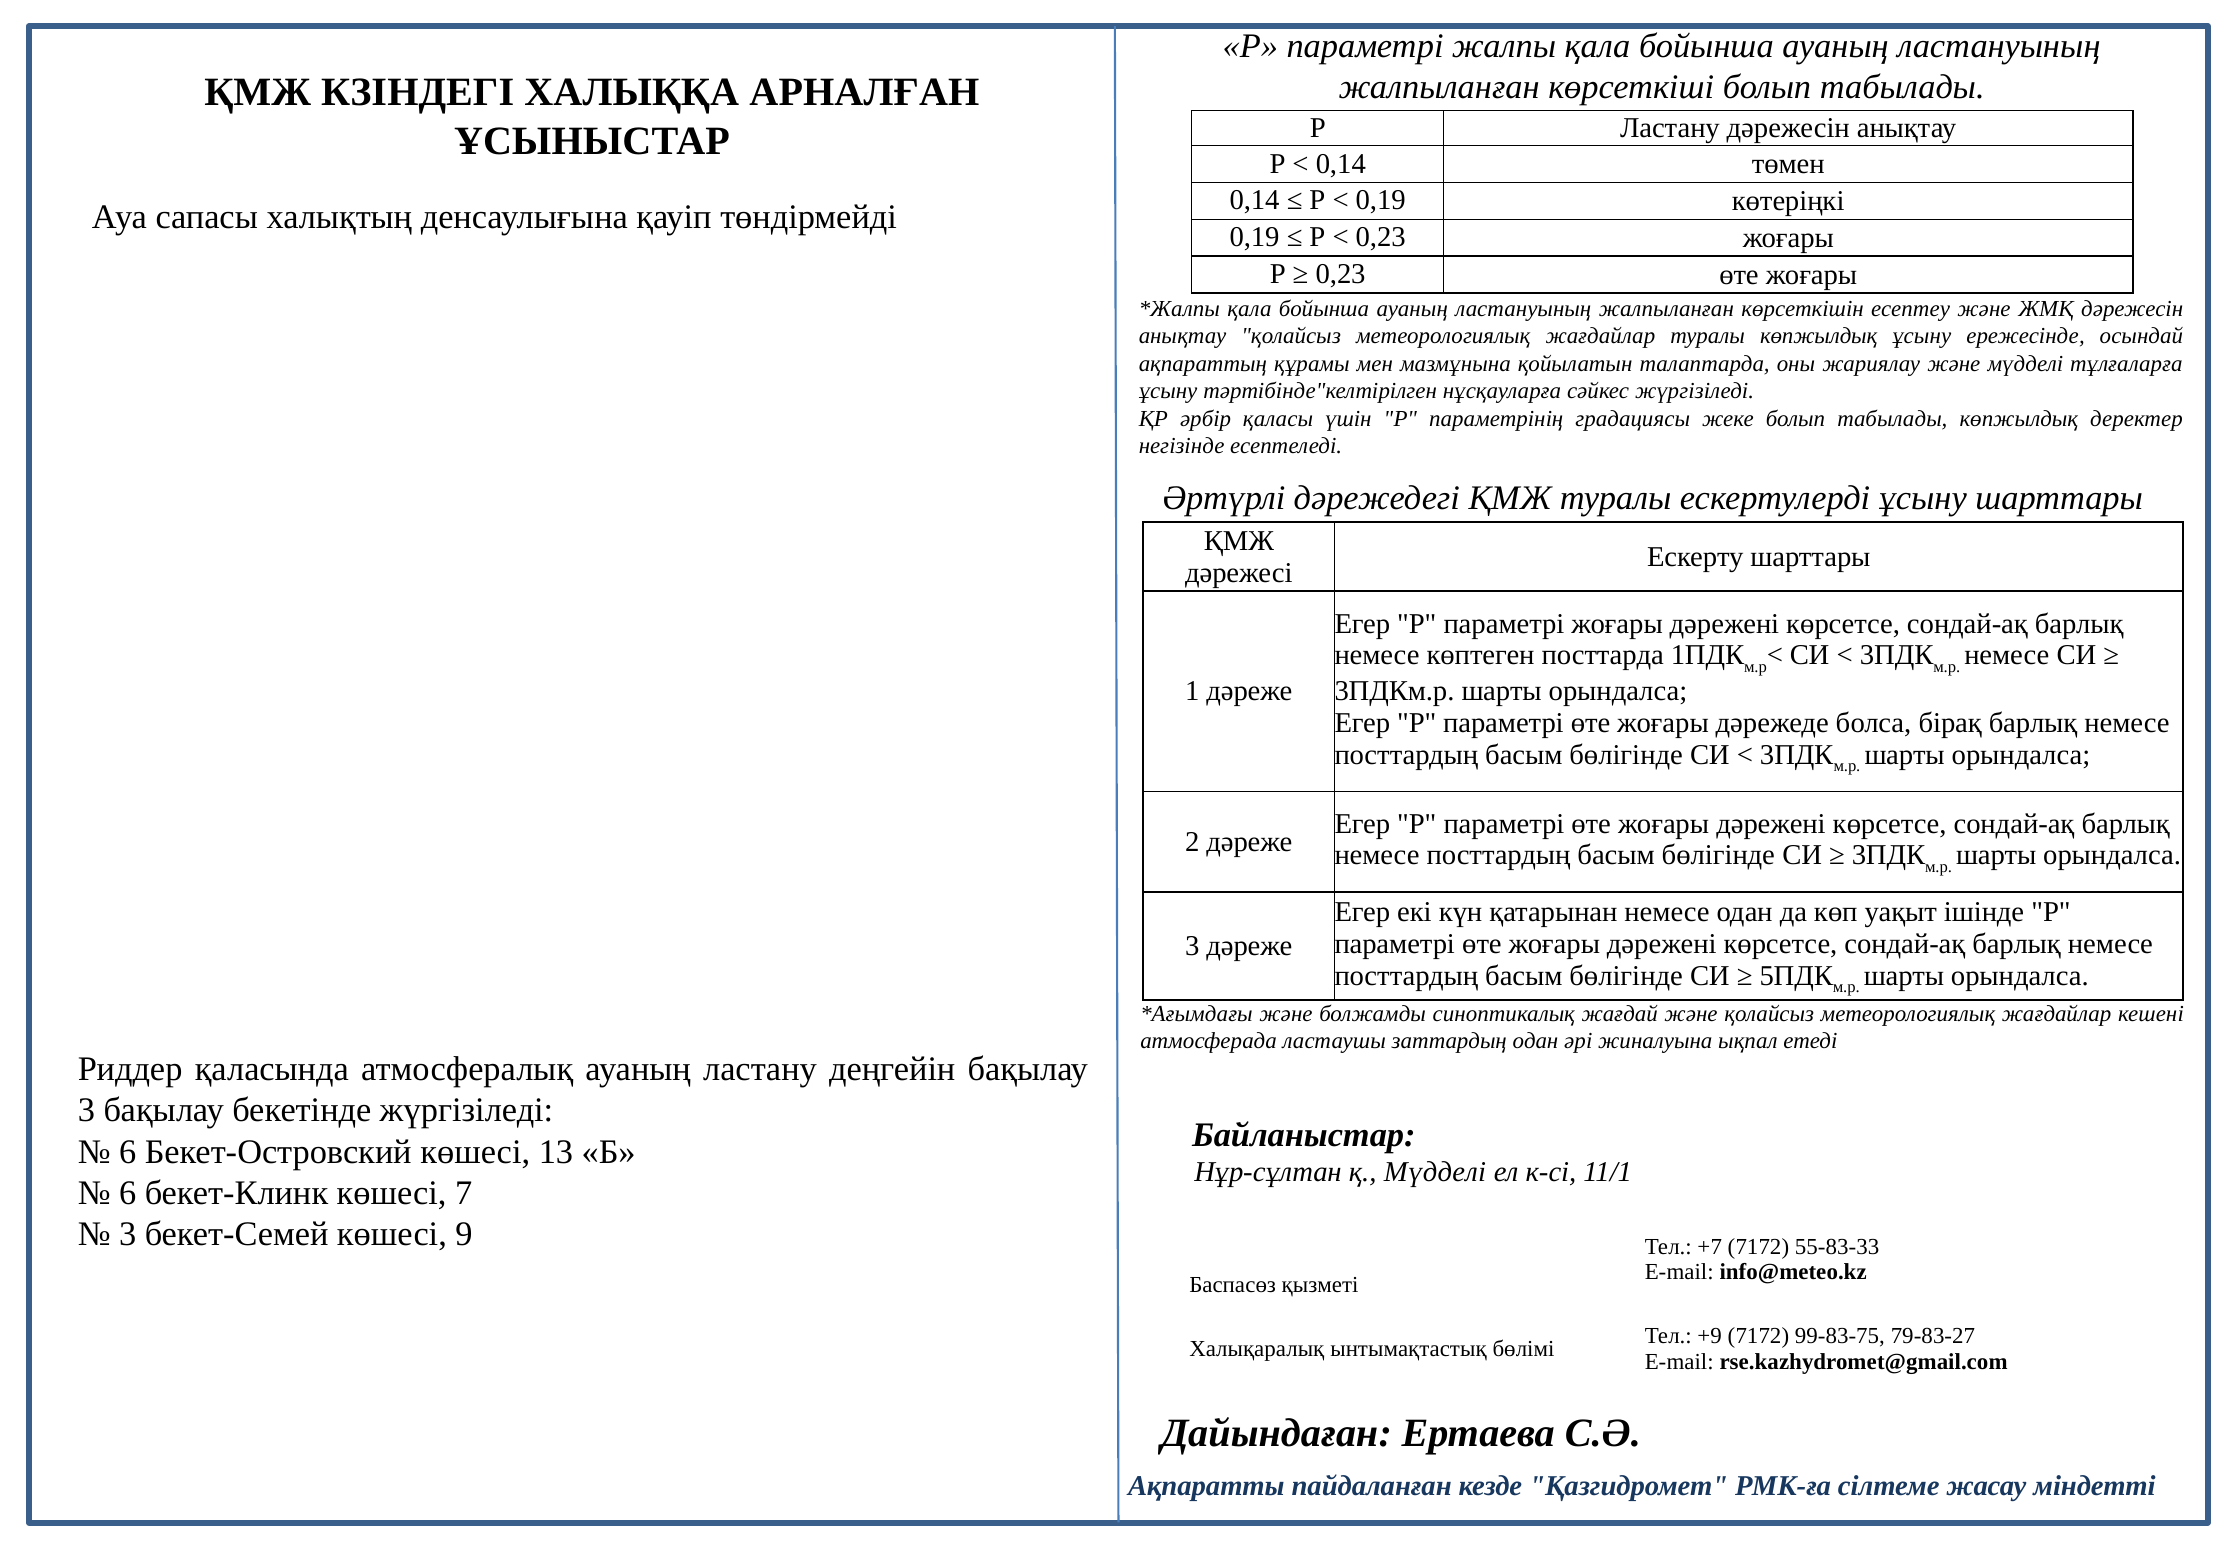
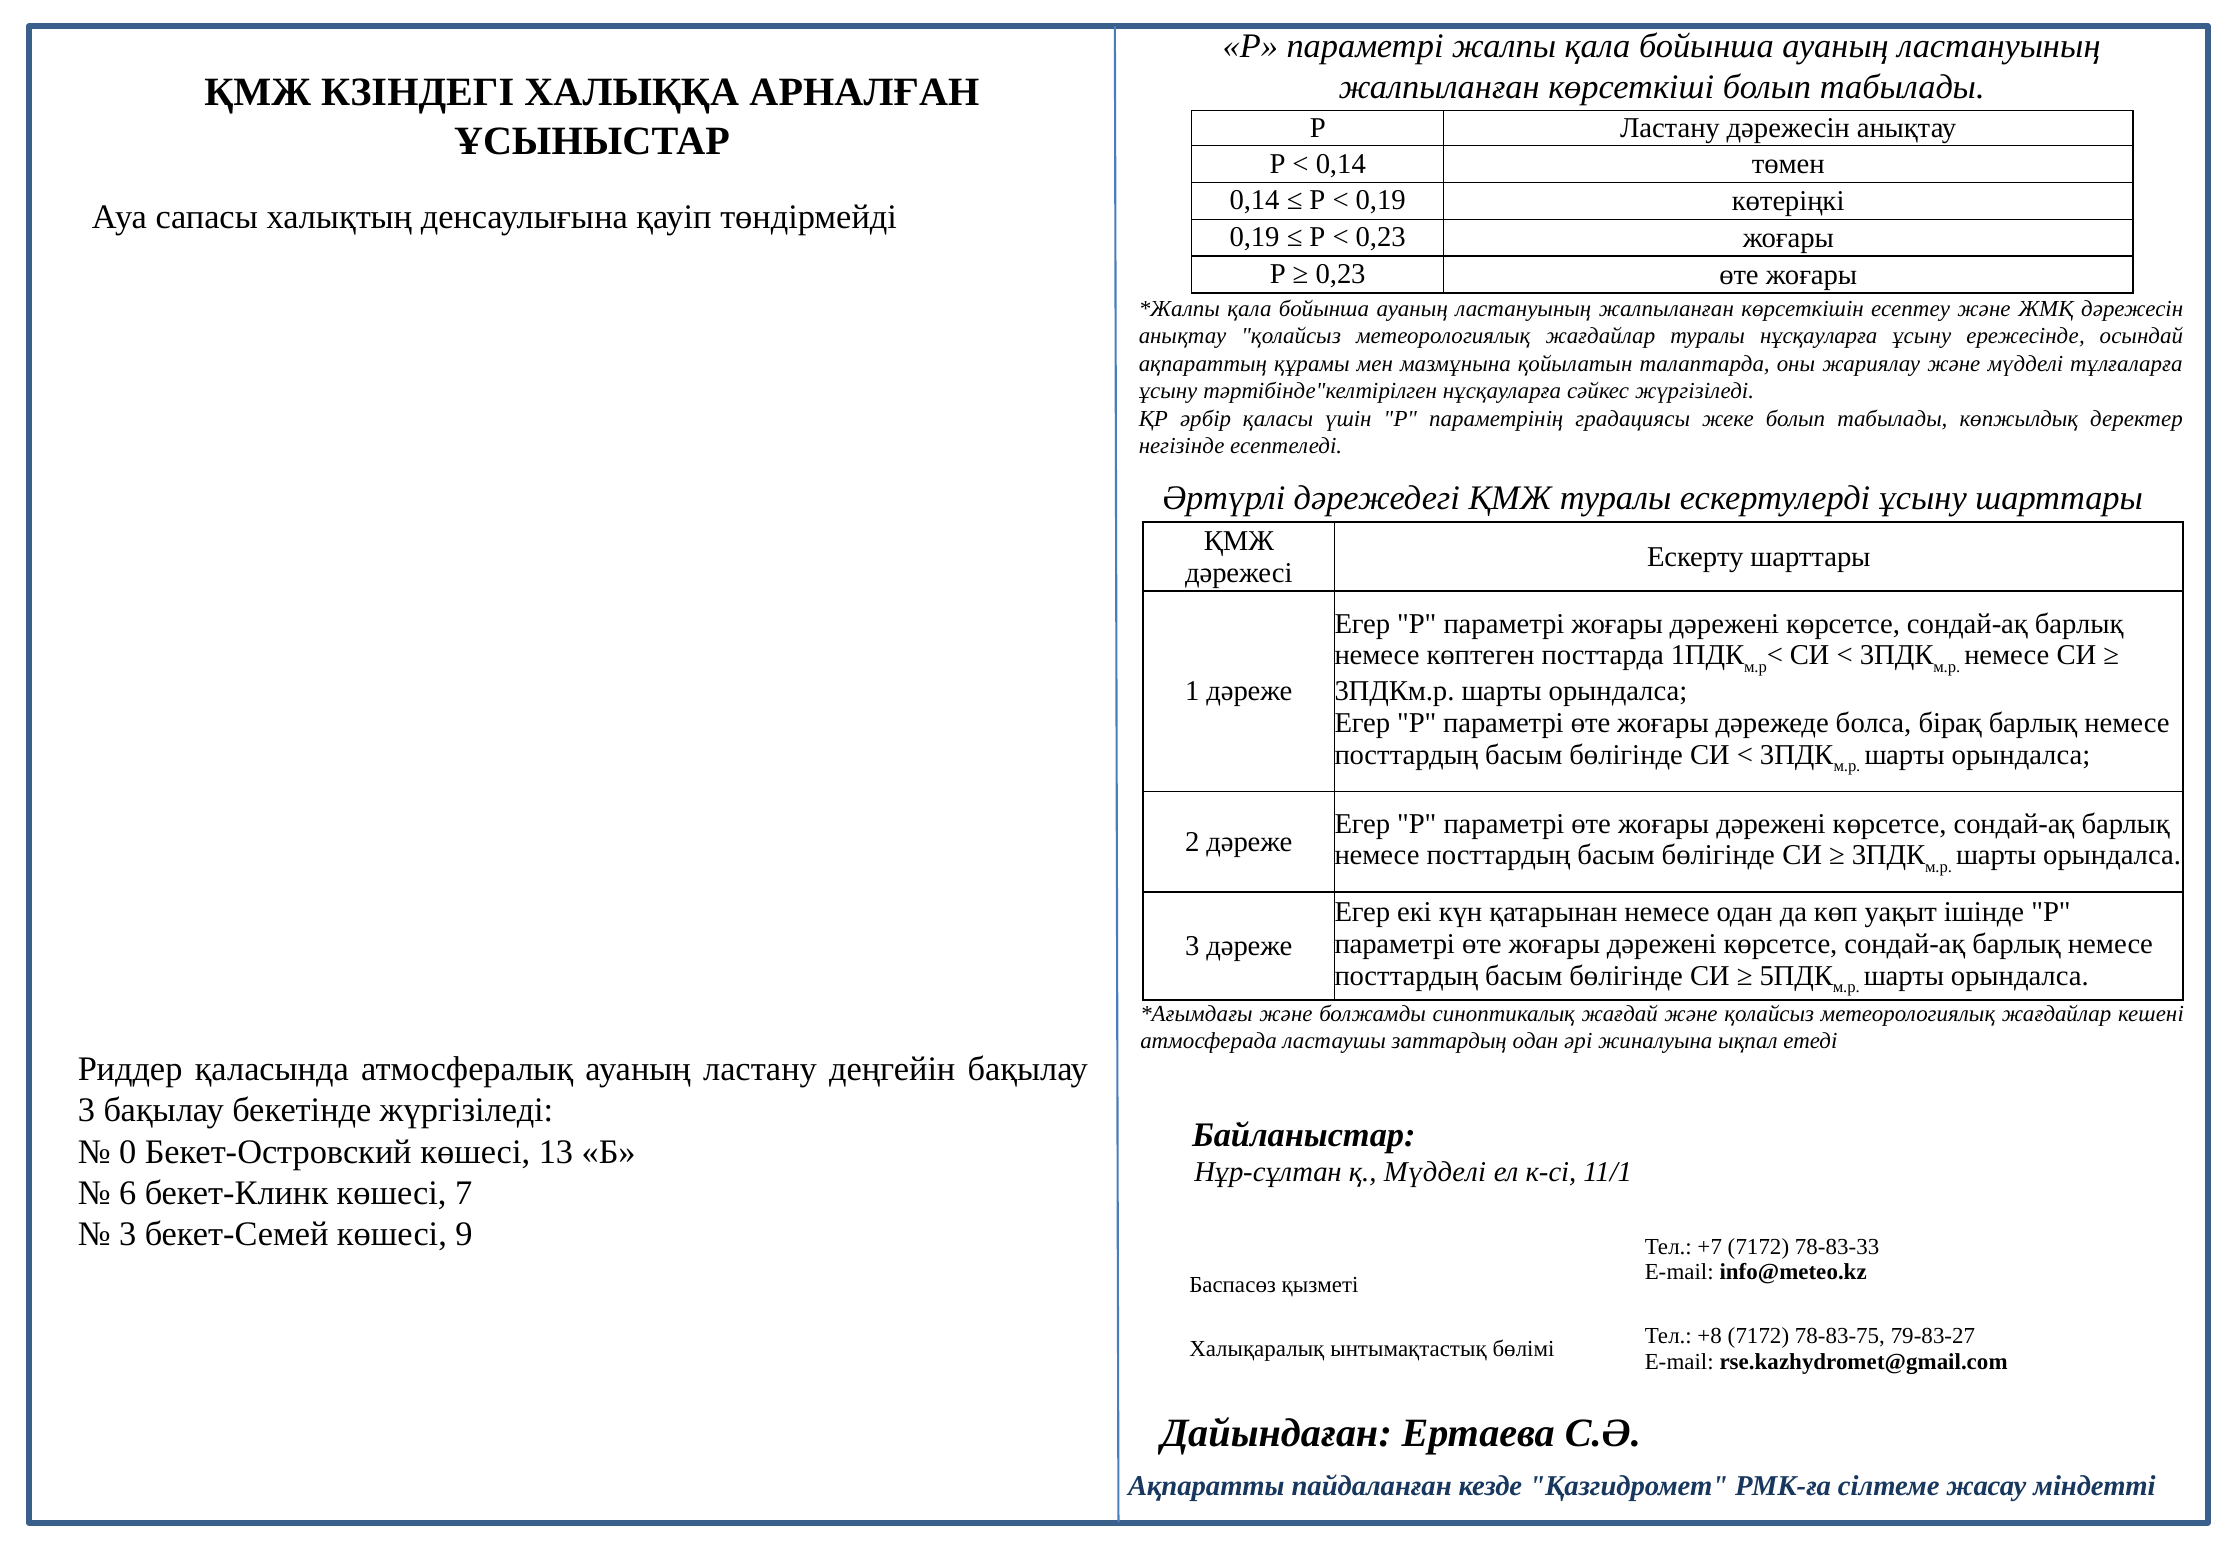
туралы көпжылдық: көпжылдық -> нұсқауларға
6 at (128, 1152): 6 -> 0
55-83-33: 55-83-33 -> 78-83-33
+9: +9 -> +8
99-83-75: 99-83-75 -> 78-83-75
